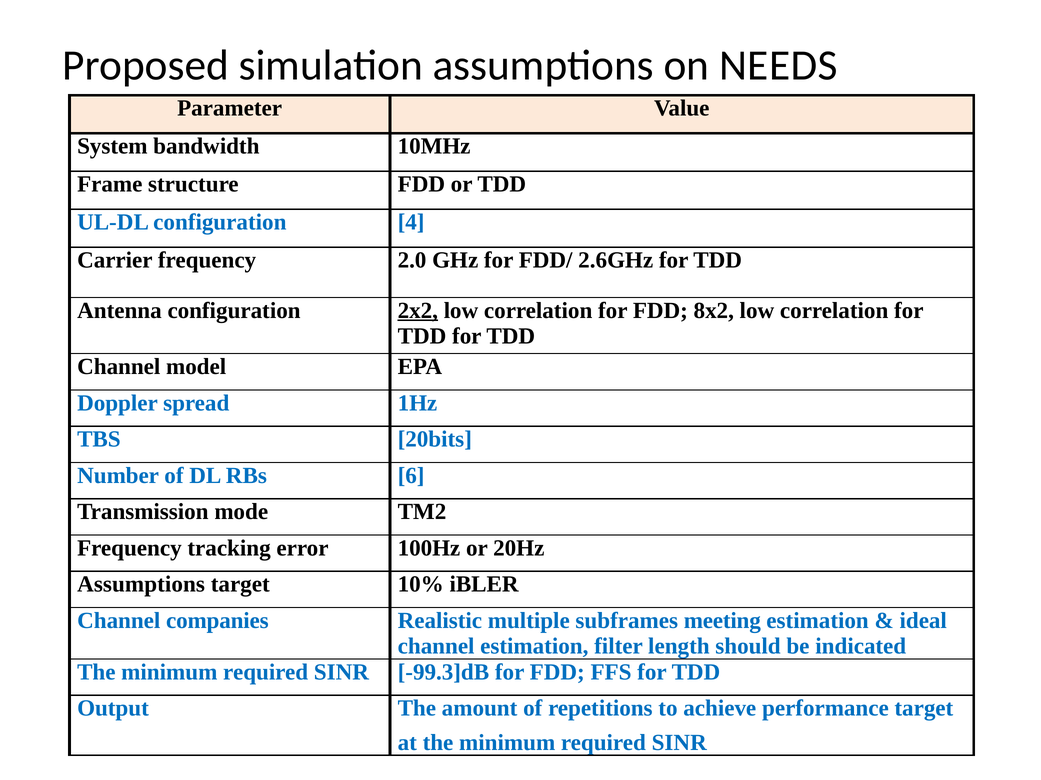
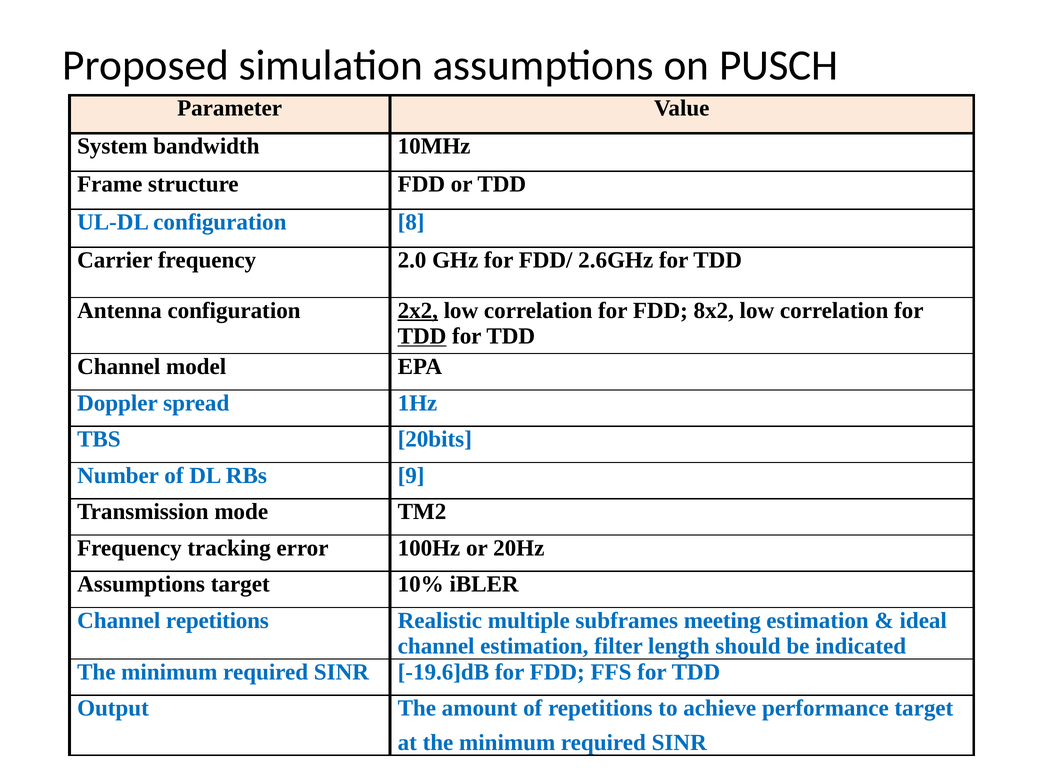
NEEDS: NEEDS -> PUSCH
4: 4 -> 8
TDD at (422, 336) underline: none -> present
6: 6 -> 9
Channel companies: companies -> repetitions
-99.3]dB: -99.3]dB -> -19.6]dB
